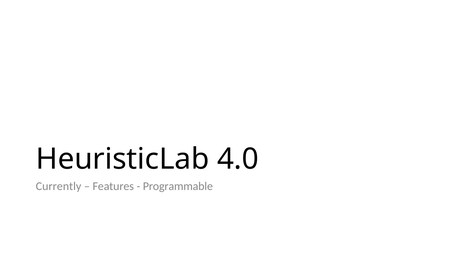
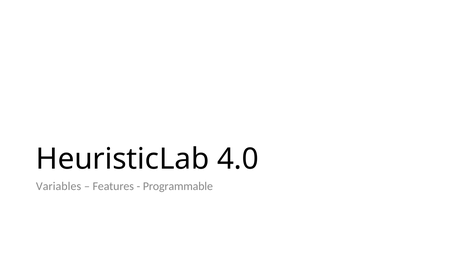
Currently: Currently -> Variables
